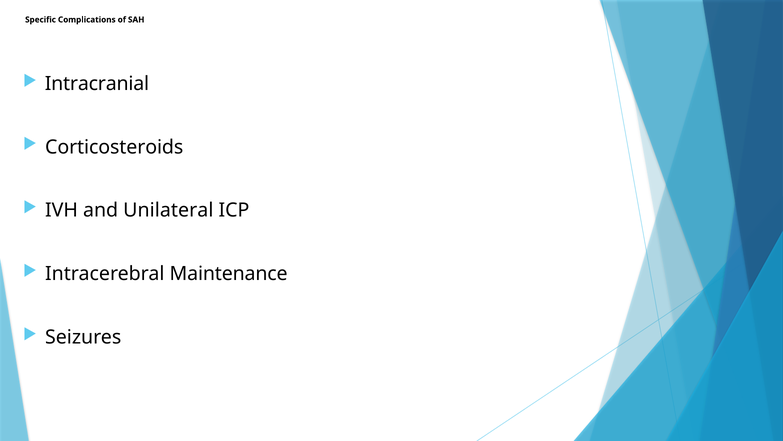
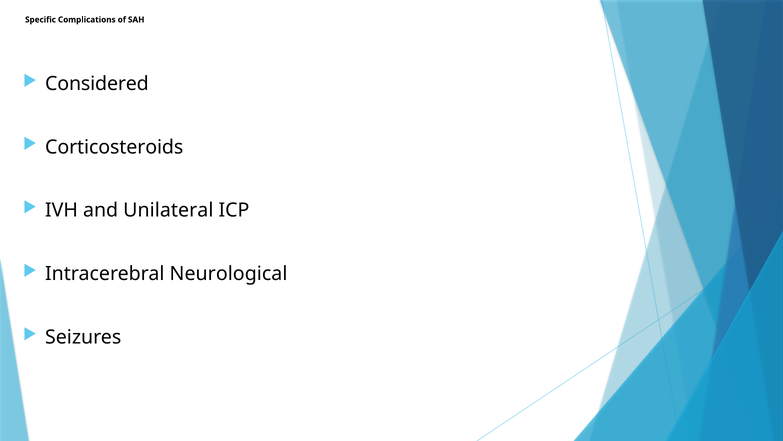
Intracranial: Intracranial -> Considered
Maintenance: Maintenance -> Neurological
